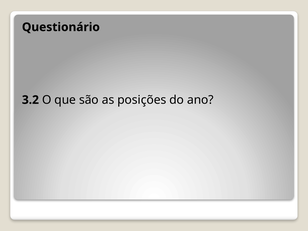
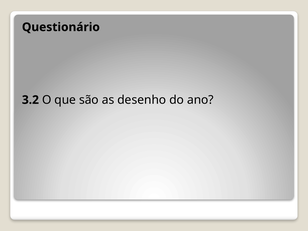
posições: posições -> desenho
